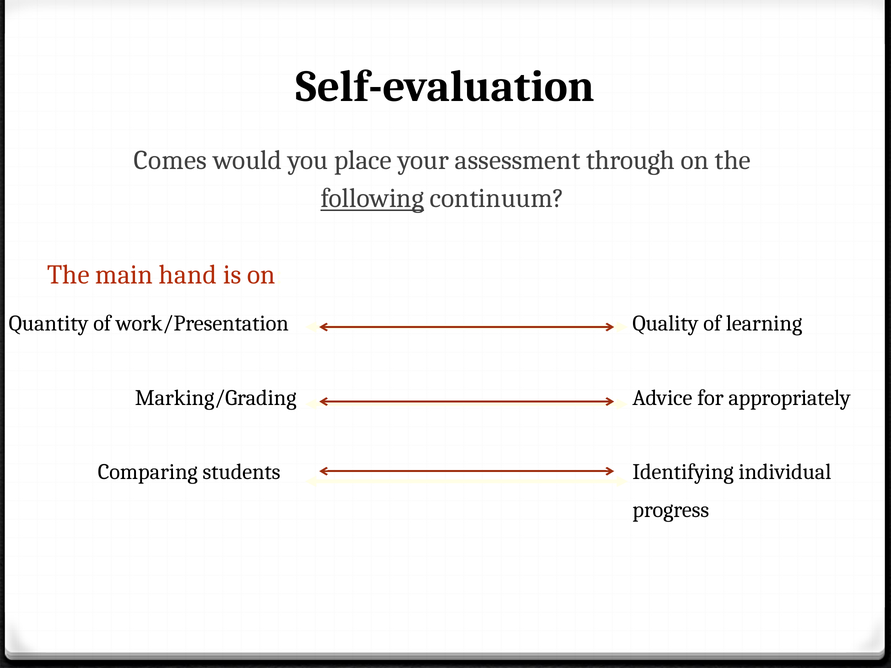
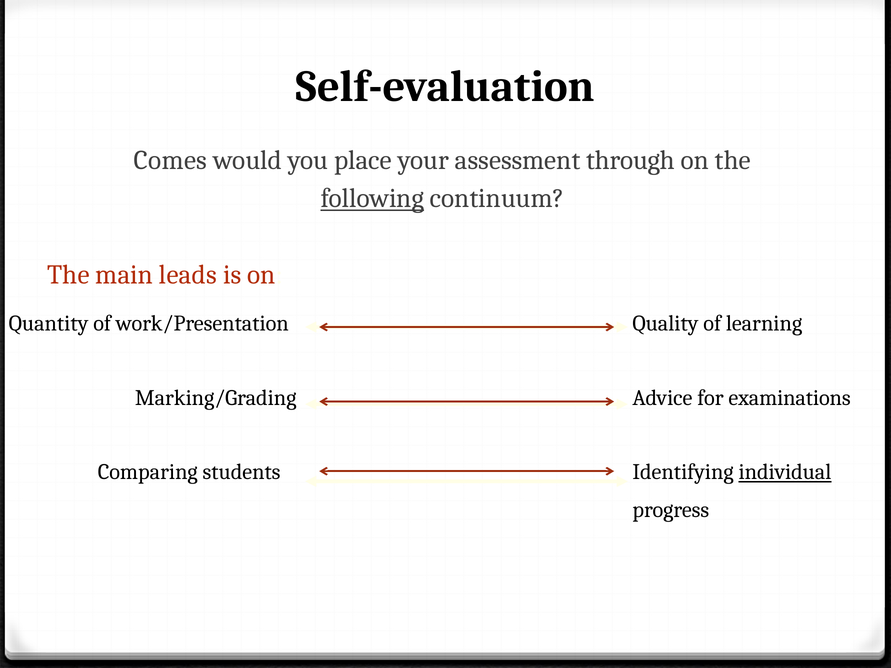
hand: hand -> leads
appropriately: appropriately -> examinations
individual underline: none -> present
